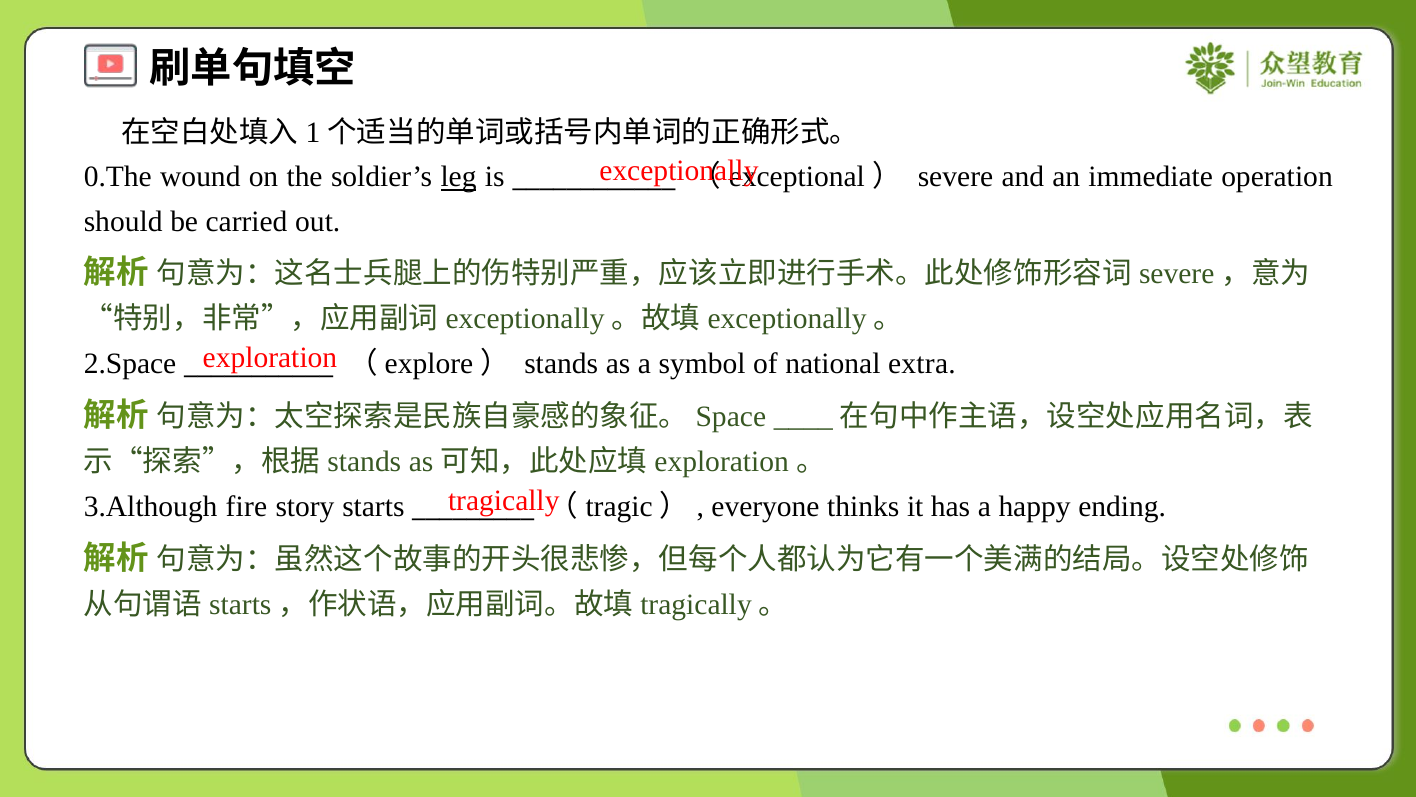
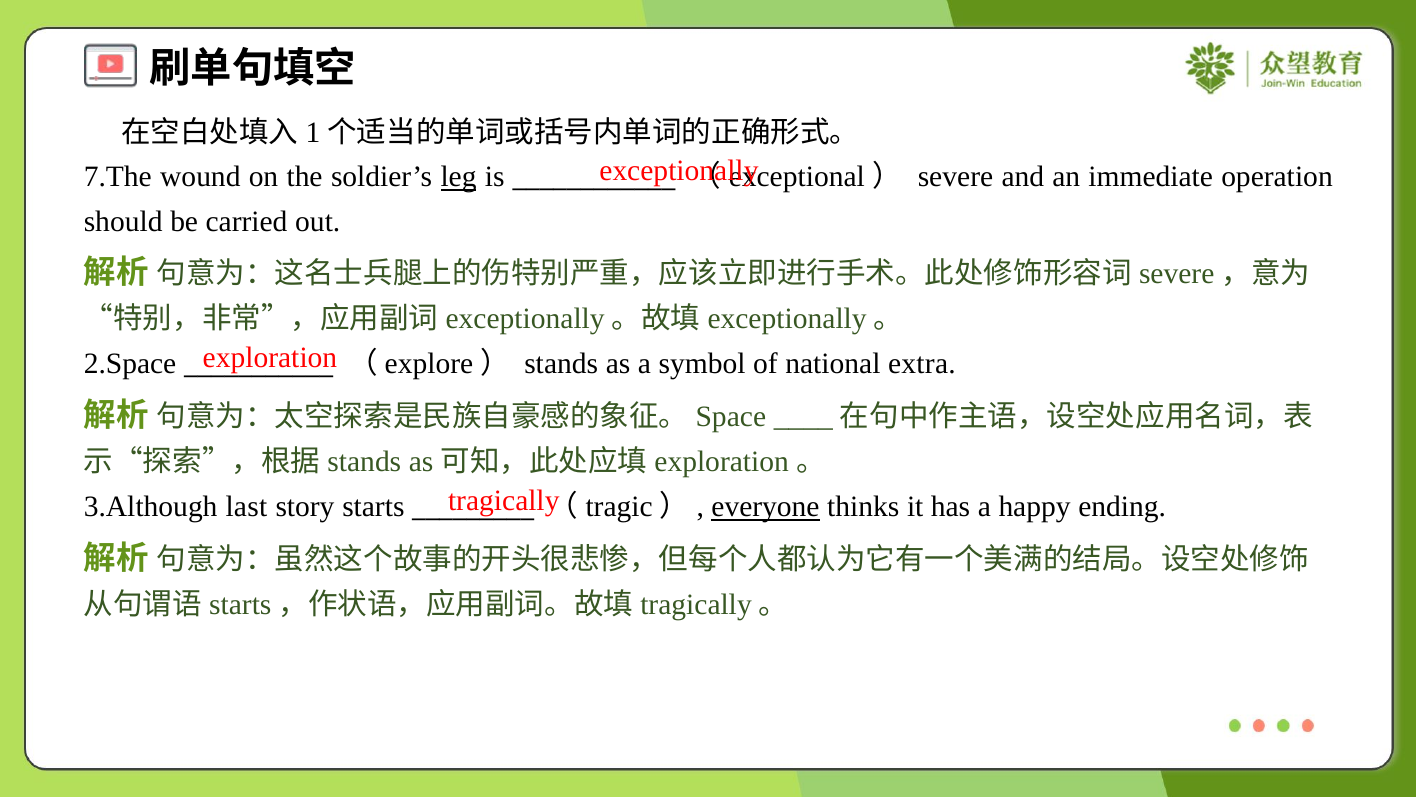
0.The: 0.The -> 7.The
fire: fire -> last
everyone underline: none -> present
